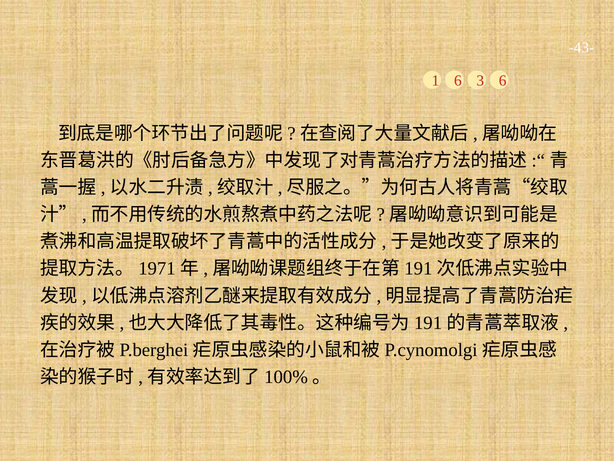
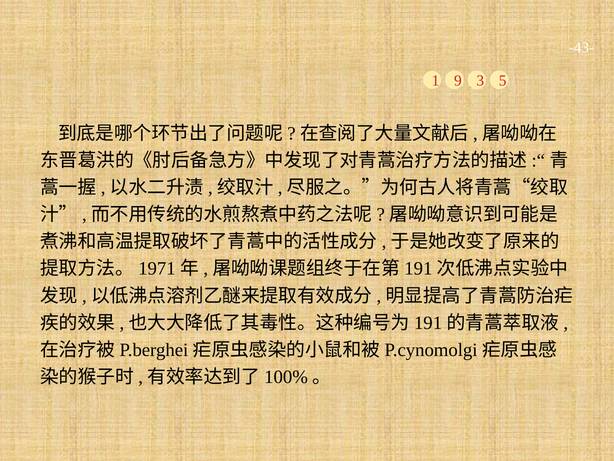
1 6: 6 -> 9
3 6: 6 -> 5
